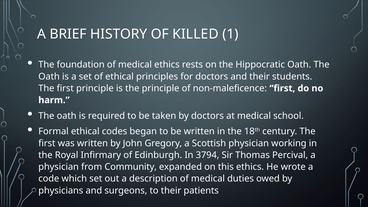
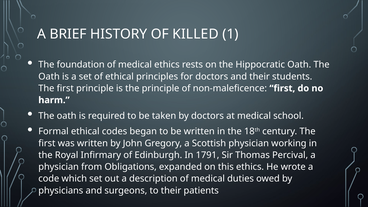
3794: 3794 -> 1791
Community: Community -> Obligations
